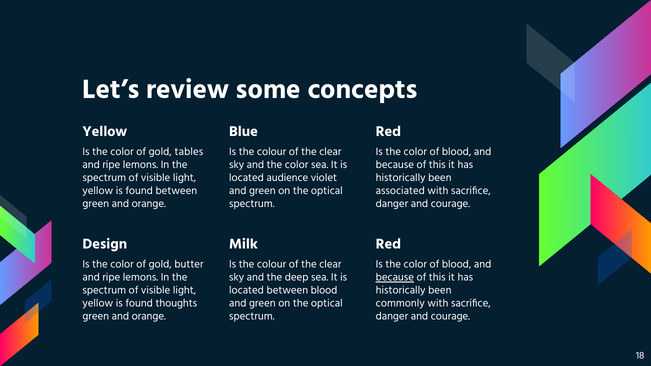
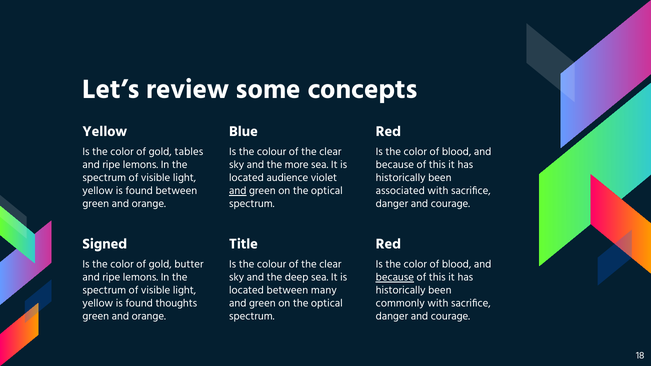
and the color: color -> more
and at (238, 191) underline: none -> present
Design: Design -> Signed
Milk: Milk -> Title
between blood: blood -> many
